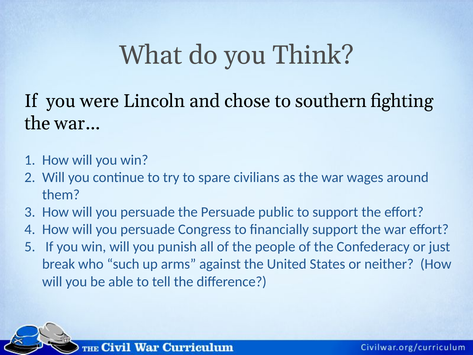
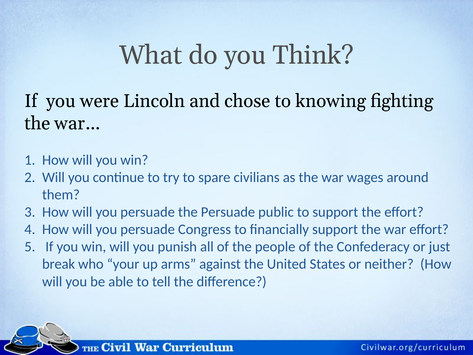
southern: southern -> knowing
such: such -> your
